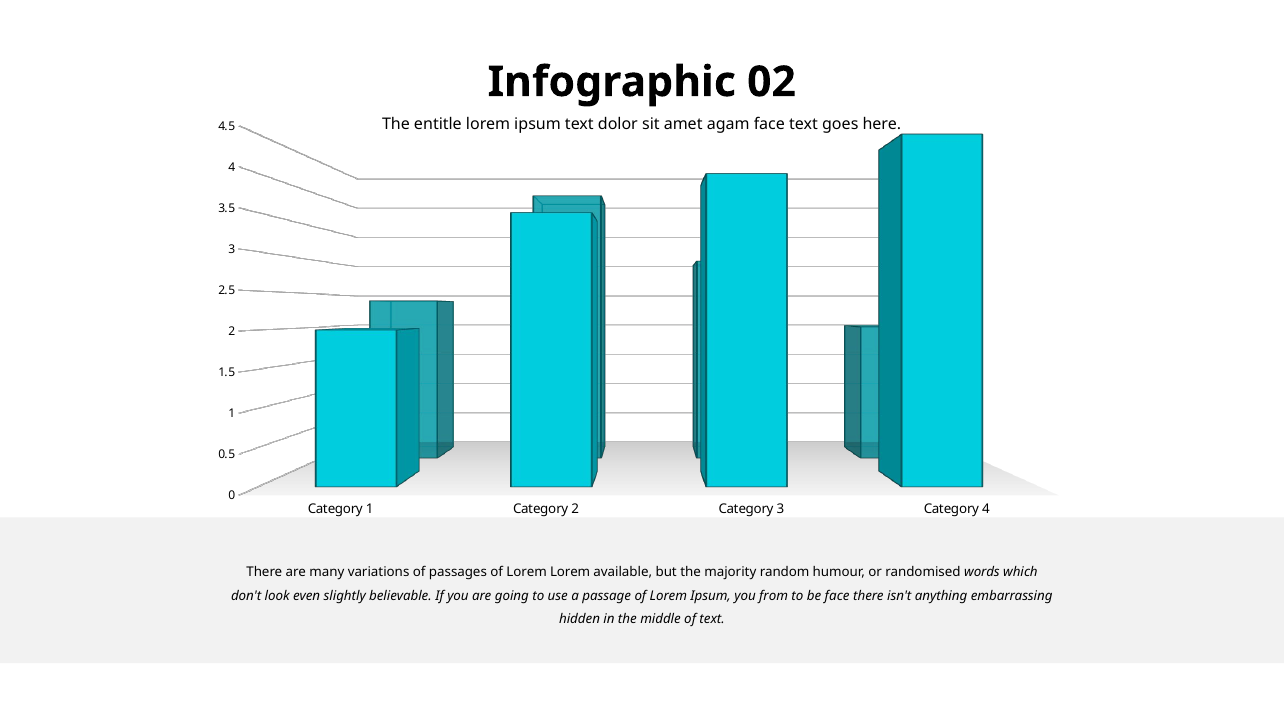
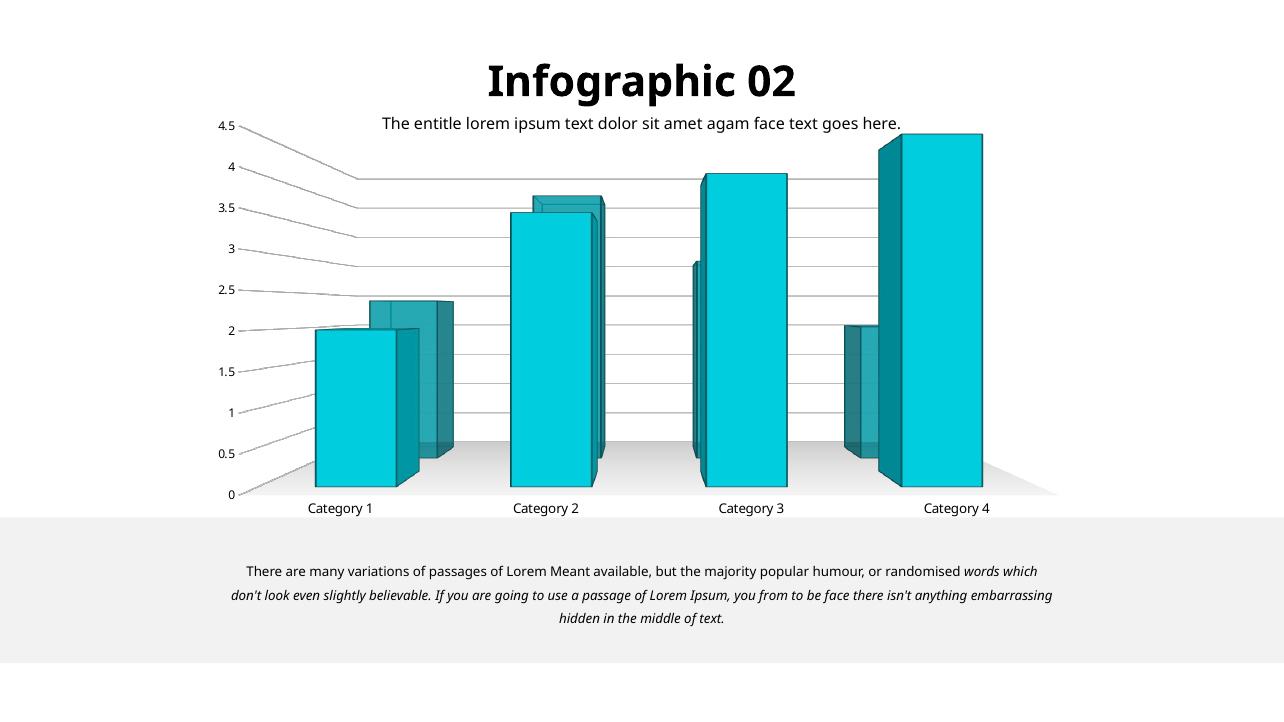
Lorem Lorem: Lorem -> Meant
random: random -> popular
